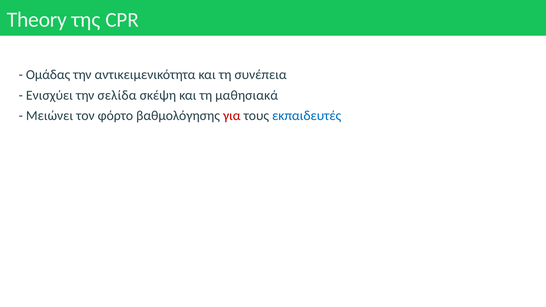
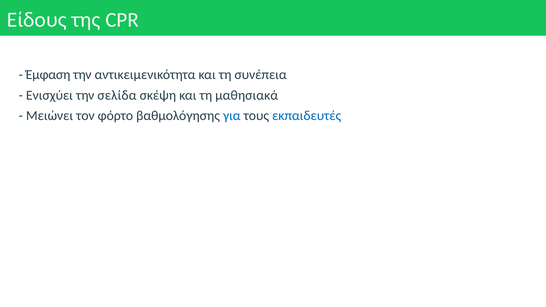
Theory: Theory -> Είδους
Ομάδας: Ομάδας -> Έμφαση
για colour: red -> blue
